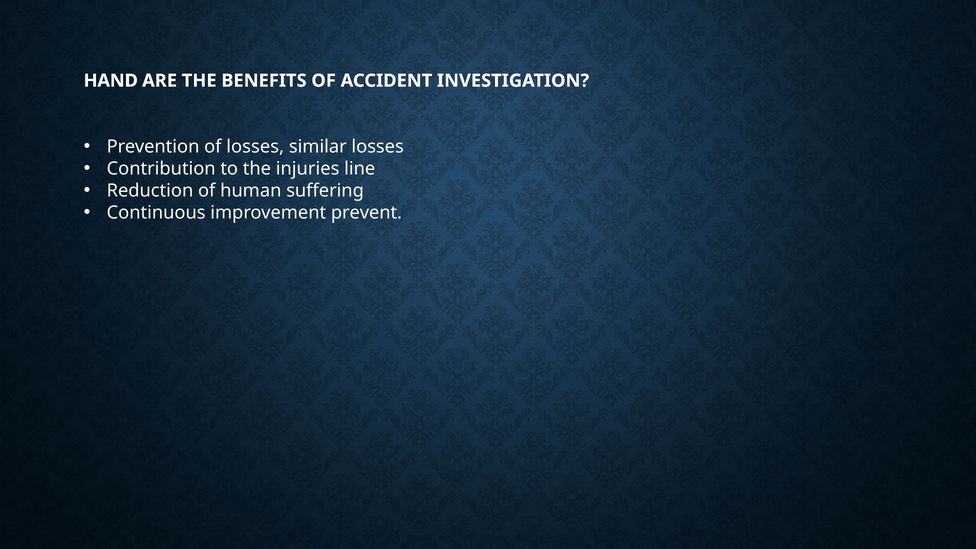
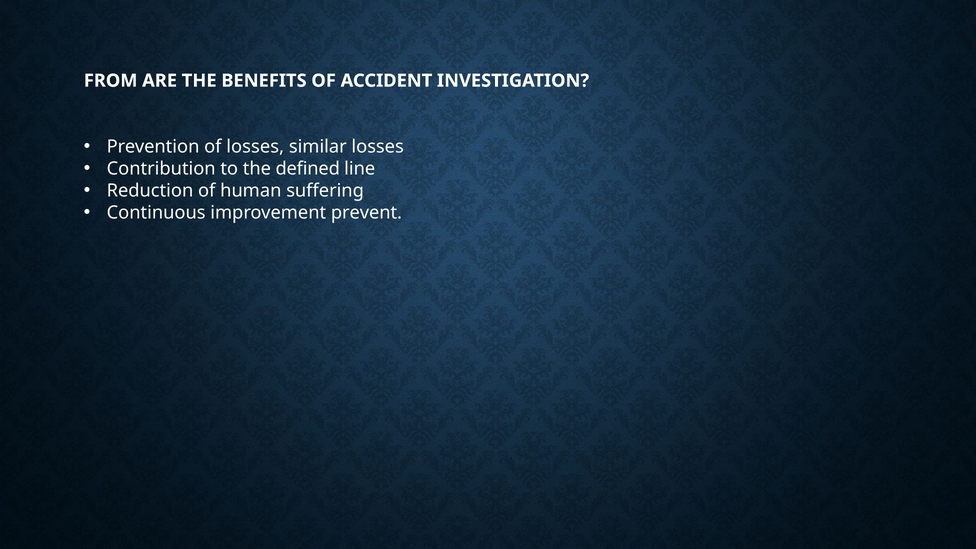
HAND: HAND -> FROM
injuries: injuries -> defined
